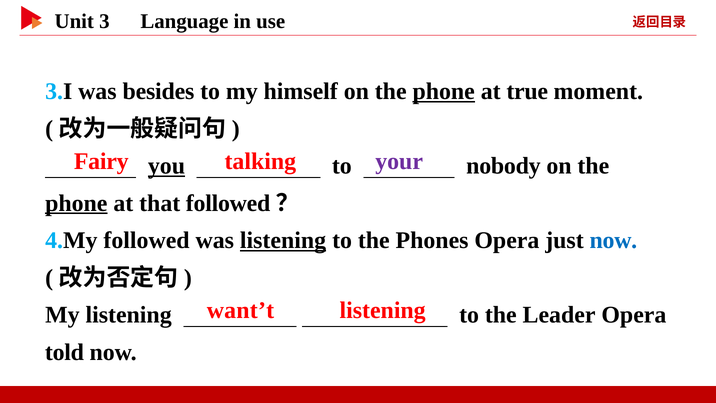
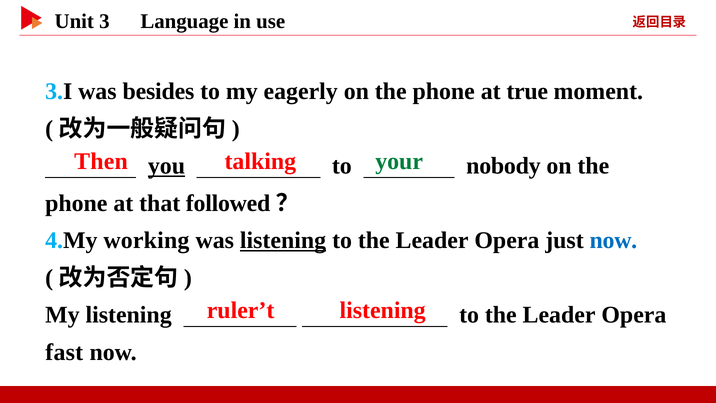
himself: himself -> eagerly
phone at (444, 91) underline: present -> none
Fairy: Fairy -> Then
your colour: purple -> green
phone at (76, 203) underline: present -> none
4.My followed: followed -> working
Phones at (432, 240): Phones -> Leader
want’t: want’t -> ruler’t
told: told -> fast
